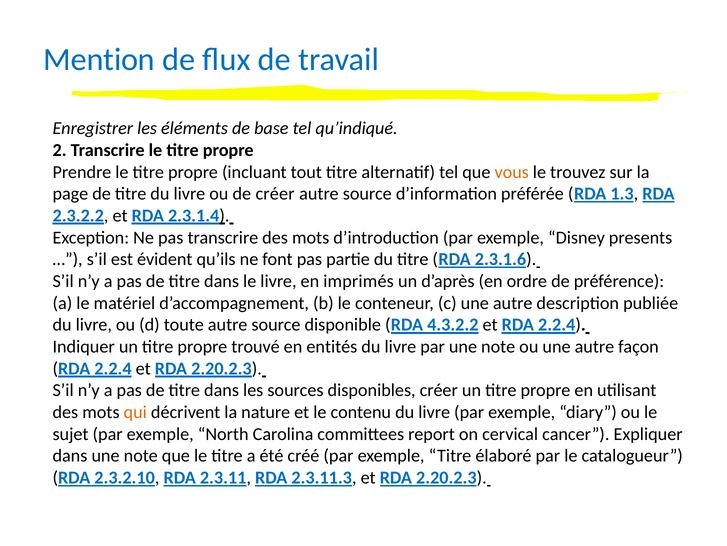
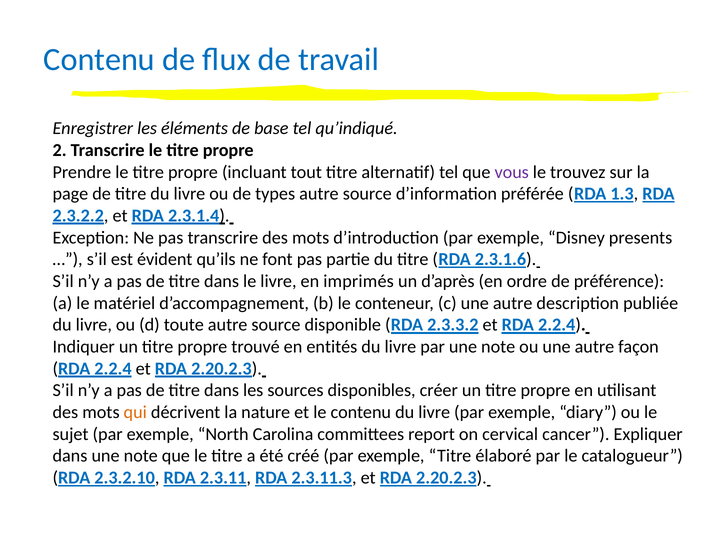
Mention at (99, 59): Mention -> Contenu
vous colour: orange -> purple
de créer: créer -> types
4.3.2.2: 4.3.2.2 -> 2.3.3.2
